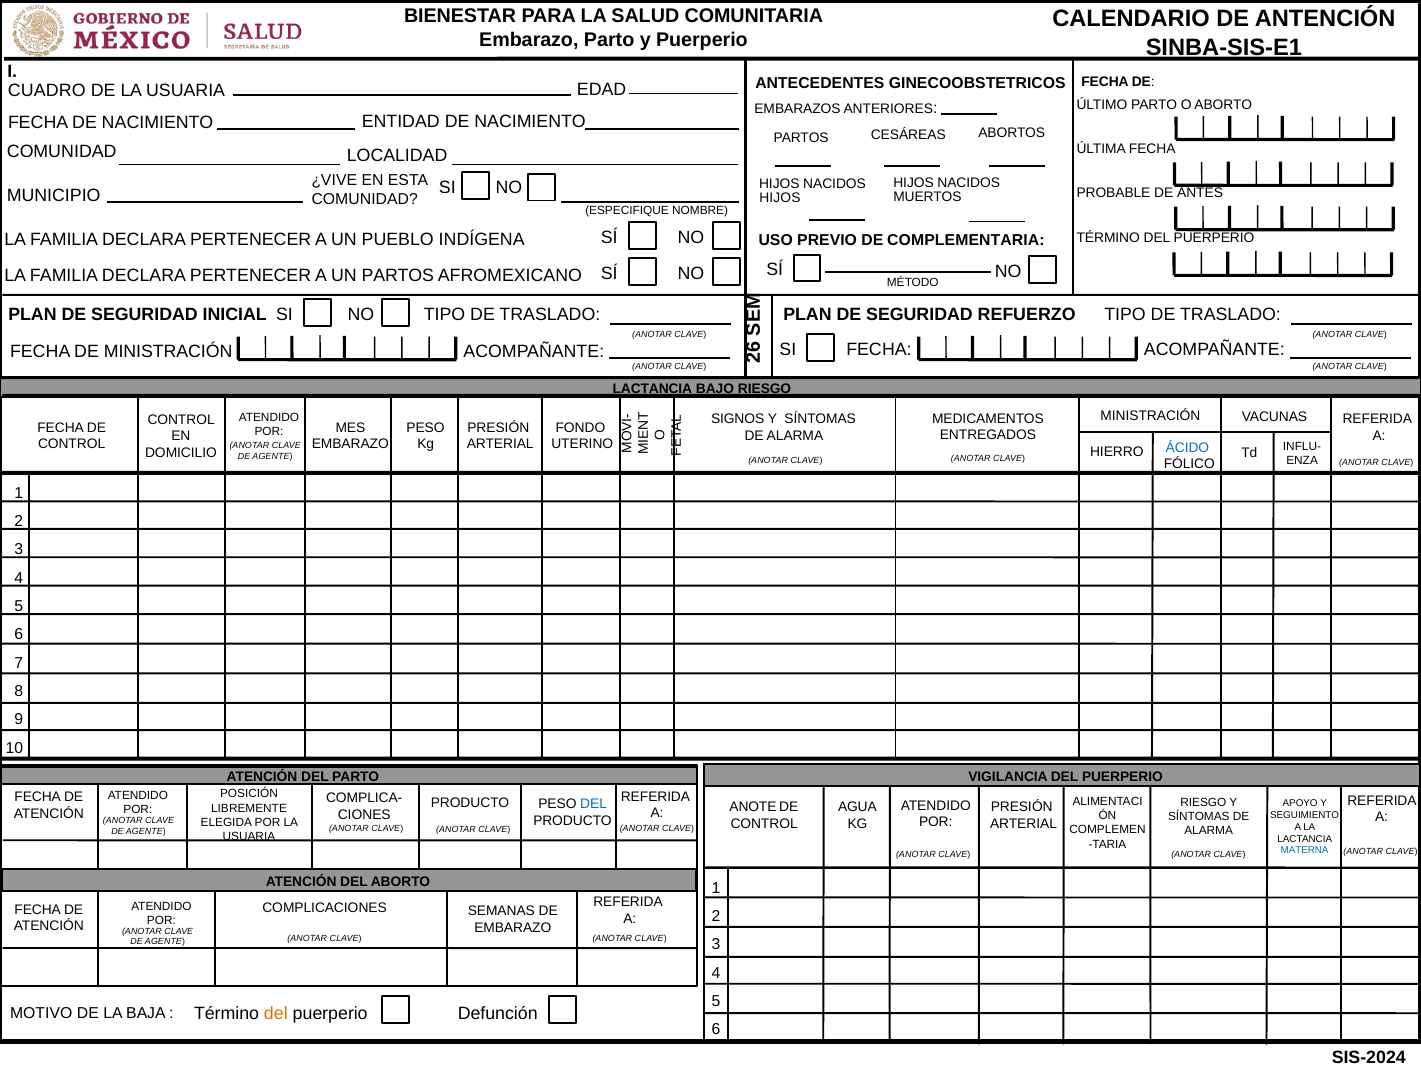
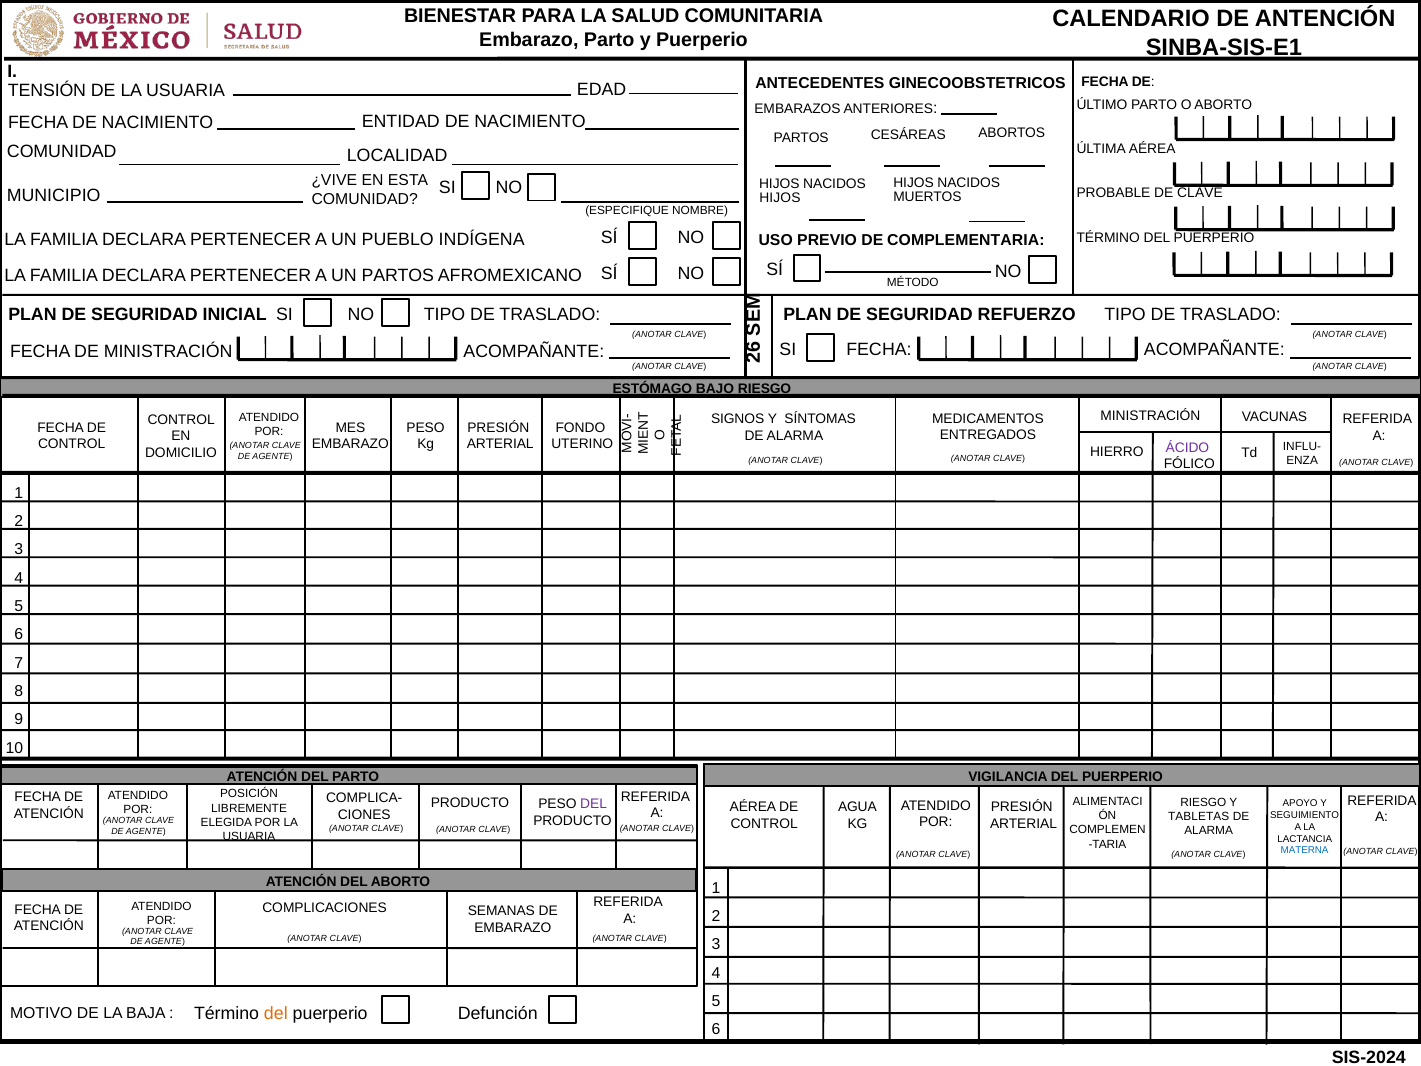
CUADRO: CUADRO -> TENSIÓN
ÚLTIMA FECHA: FECHA -> AÉREA
DE ANTES: ANTES -> CLAVE
LACTANCIA at (652, 389): LACTANCIA -> ESTÓMAGO
ÁCIDO colour: blue -> purple
DEL at (594, 804) colour: blue -> purple
ANOTE at (753, 807): ANOTE -> AÉREA
SÍNTOMAS at (1199, 816): SÍNTOMAS -> TABLETAS
